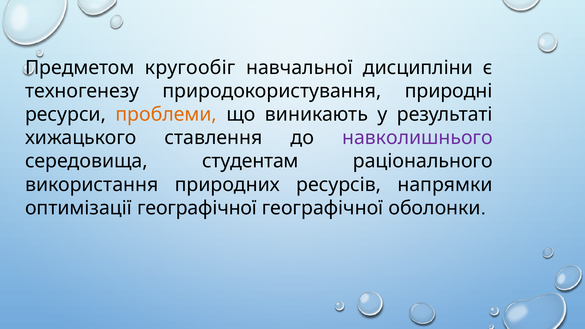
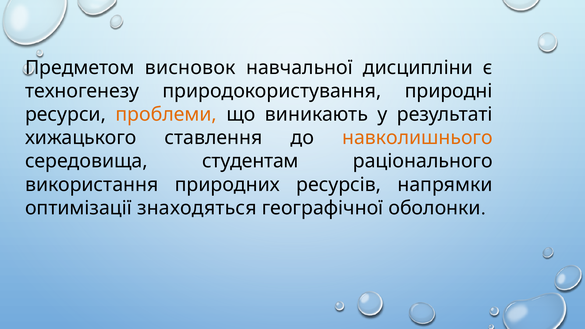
кругообіг: кругообіг -> висновок
навколишнього colour: purple -> orange
оптимізації географічної: географічної -> знаходяться
